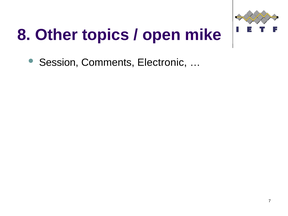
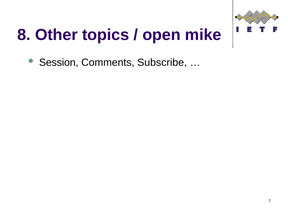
Electronic: Electronic -> Subscribe
